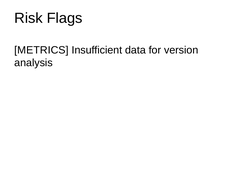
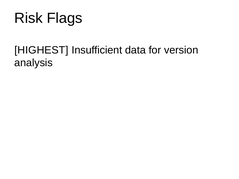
METRICS: METRICS -> HIGHEST
